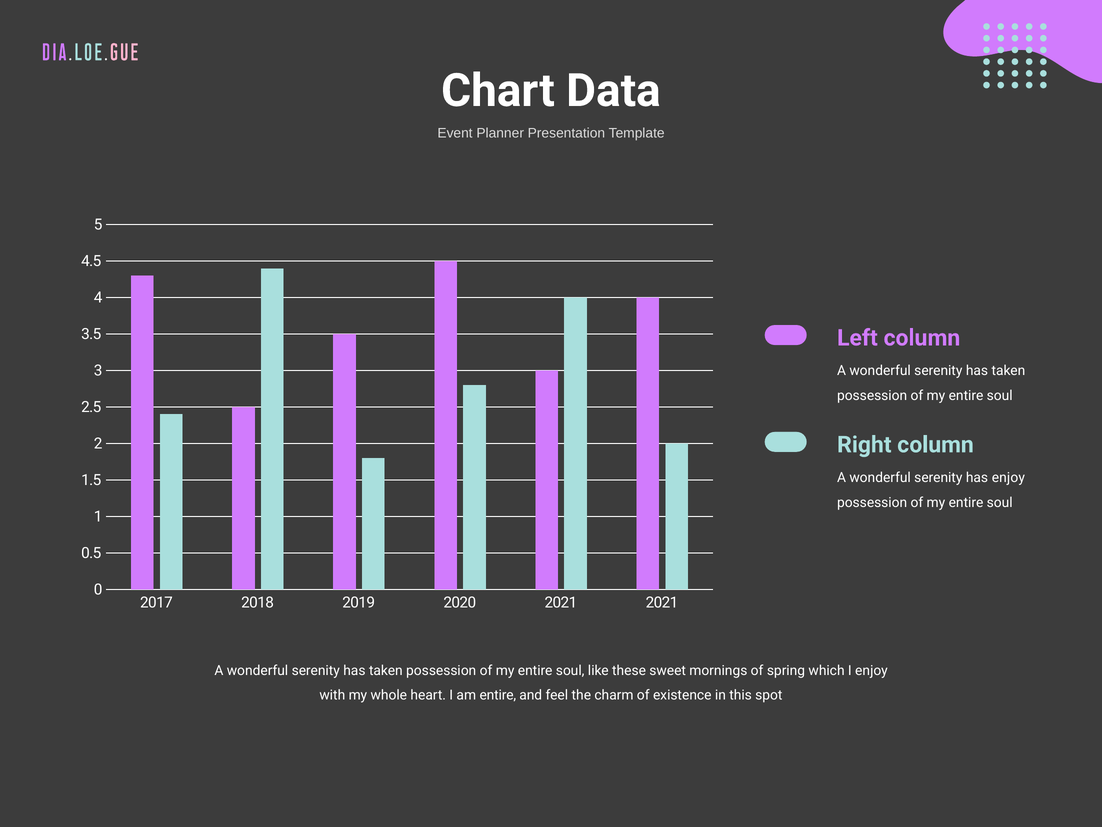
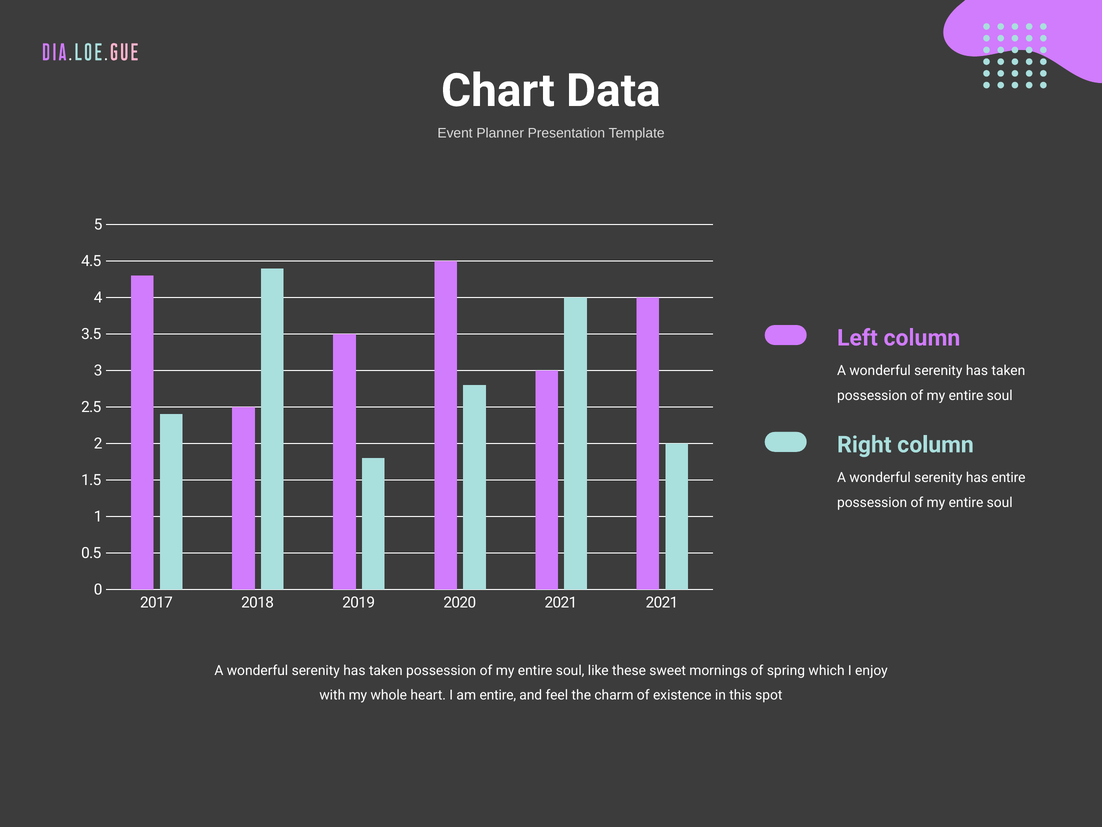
has enjoy: enjoy -> entire
